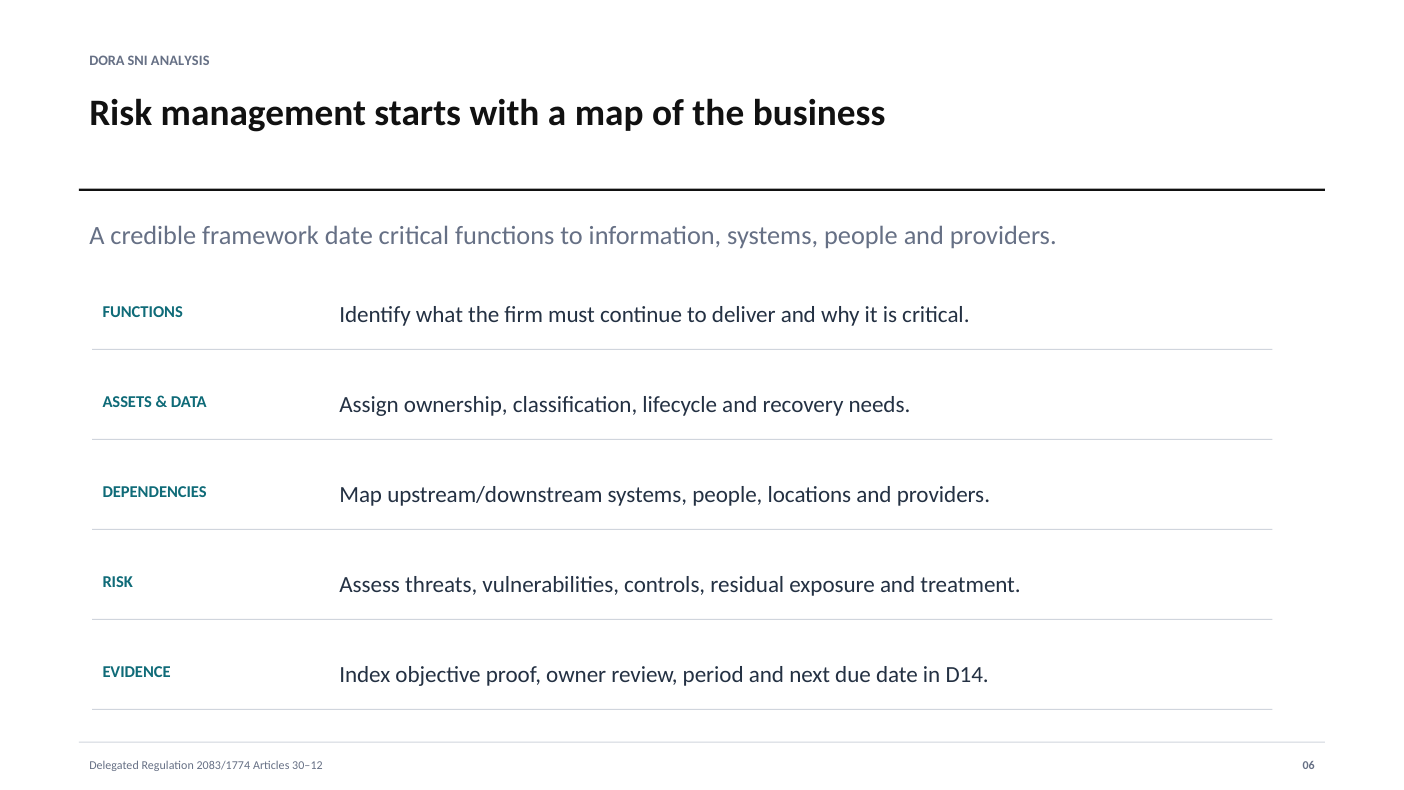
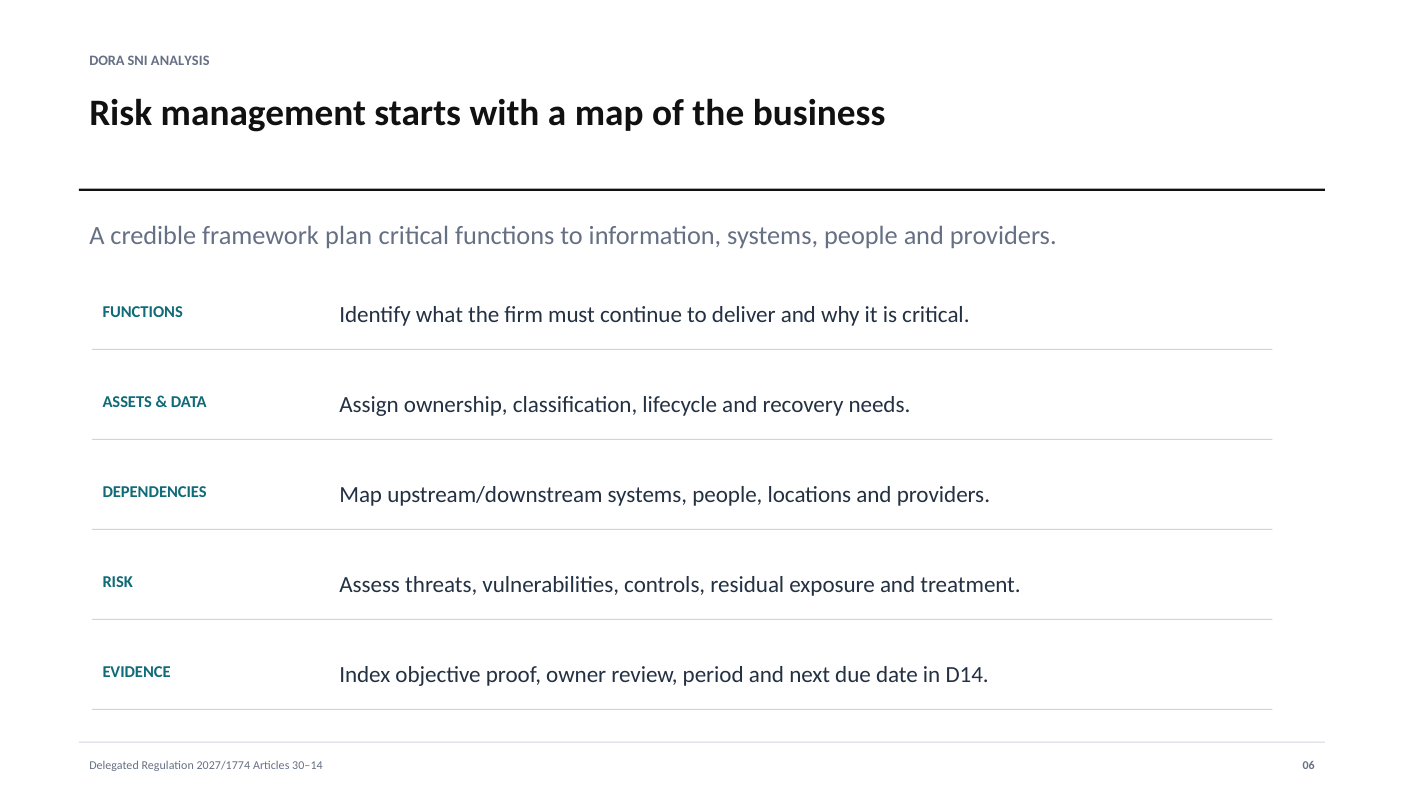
framework date: date -> plan
2083/1774: 2083/1774 -> 2027/1774
30–12: 30–12 -> 30–14
